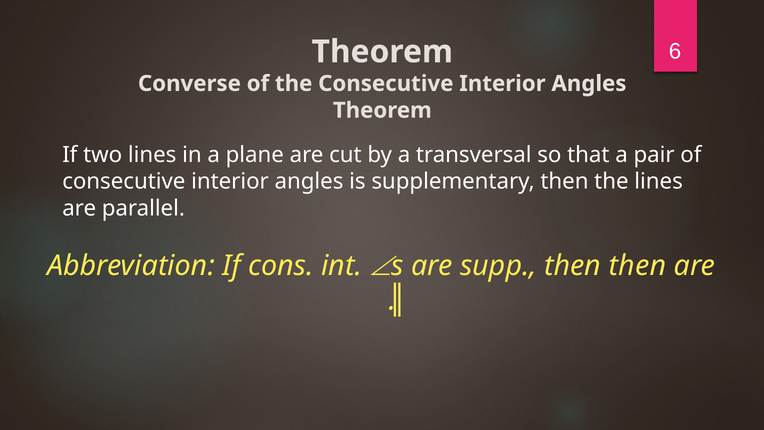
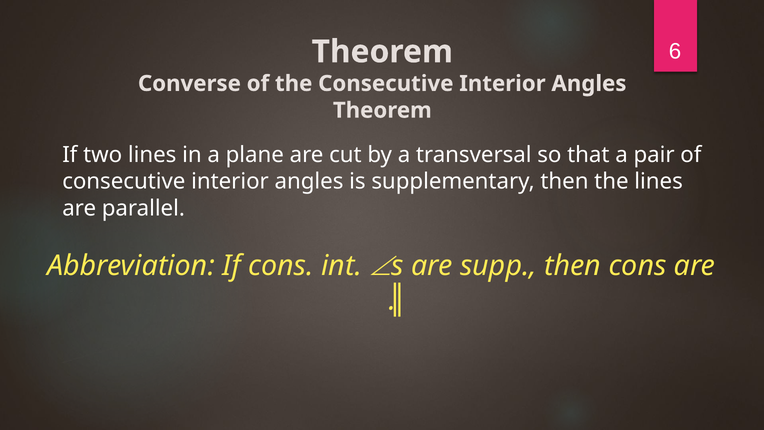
then then: then -> cons
